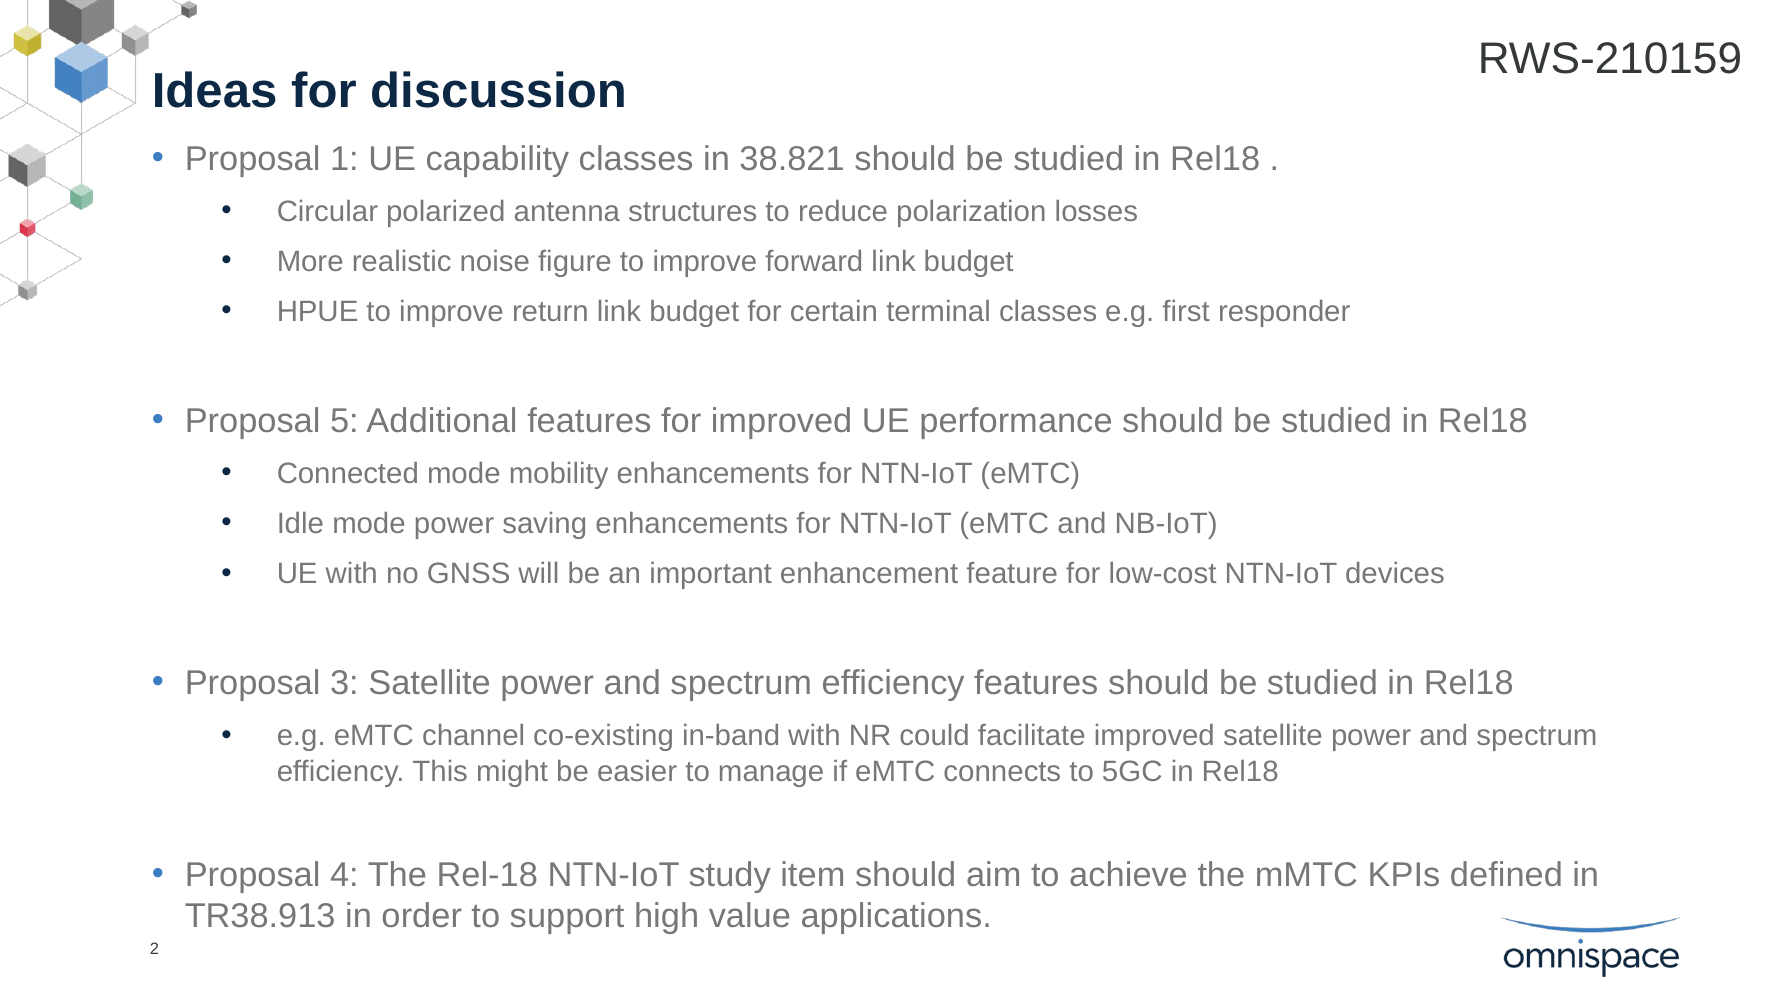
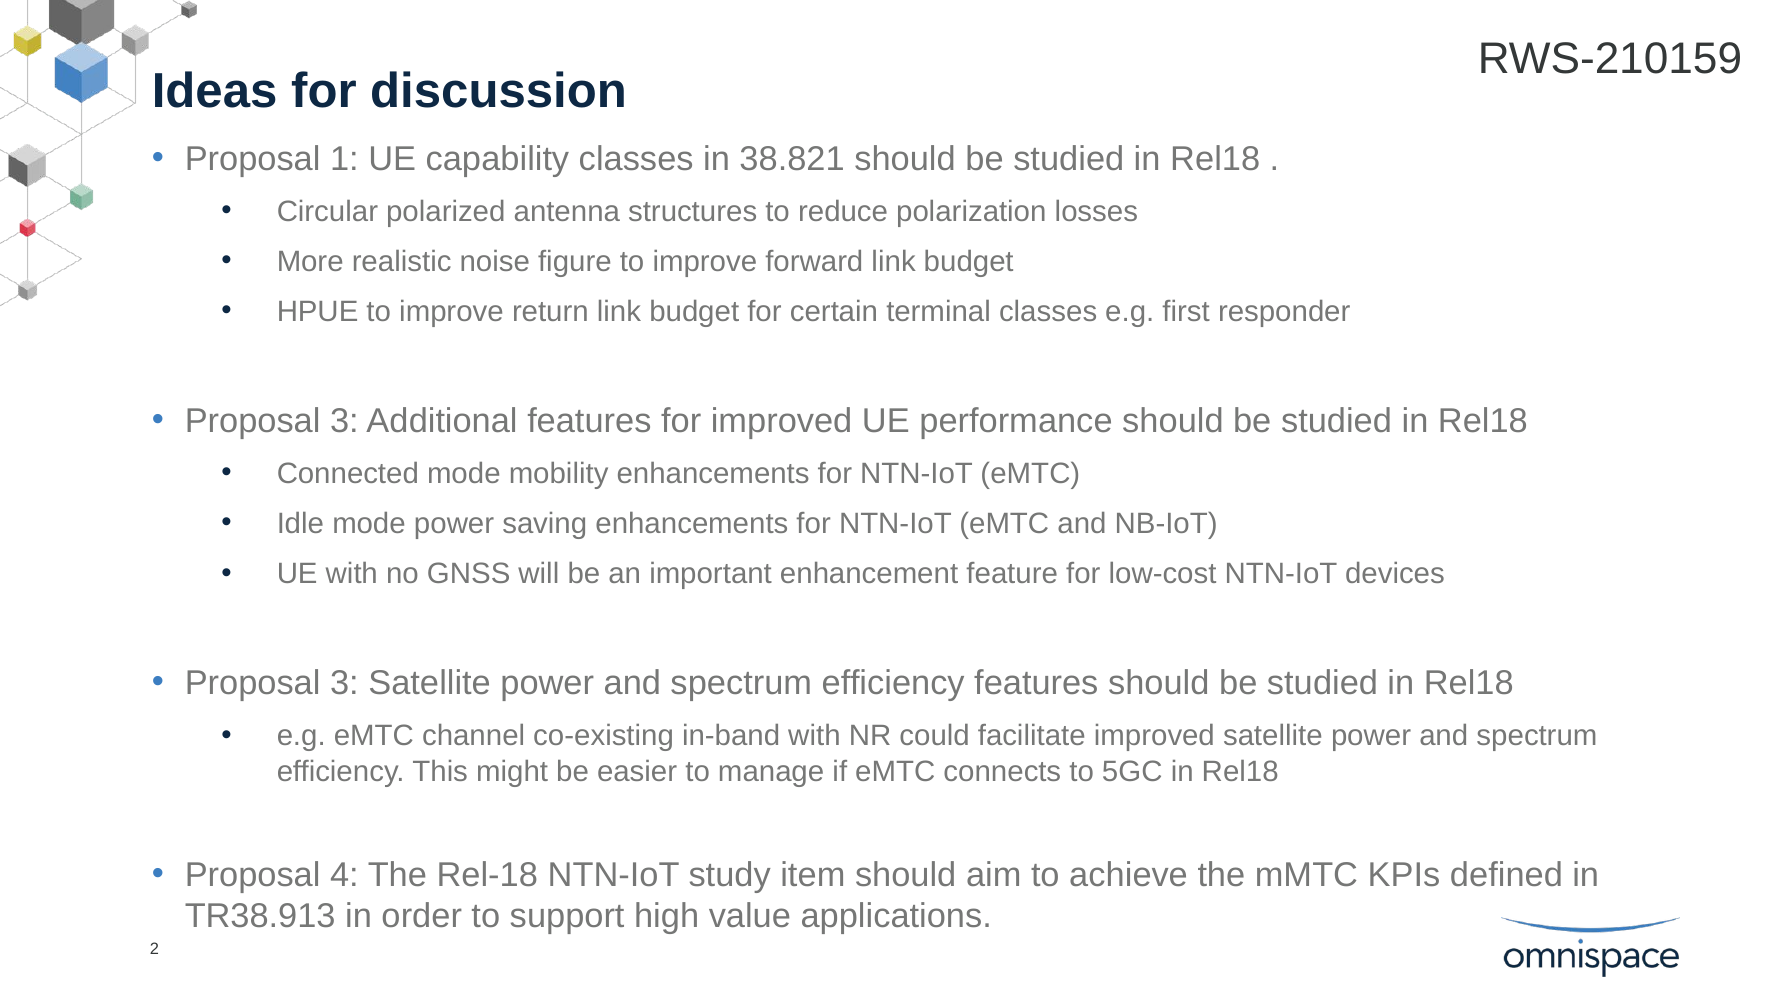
5 at (344, 421): 5 -> 3
